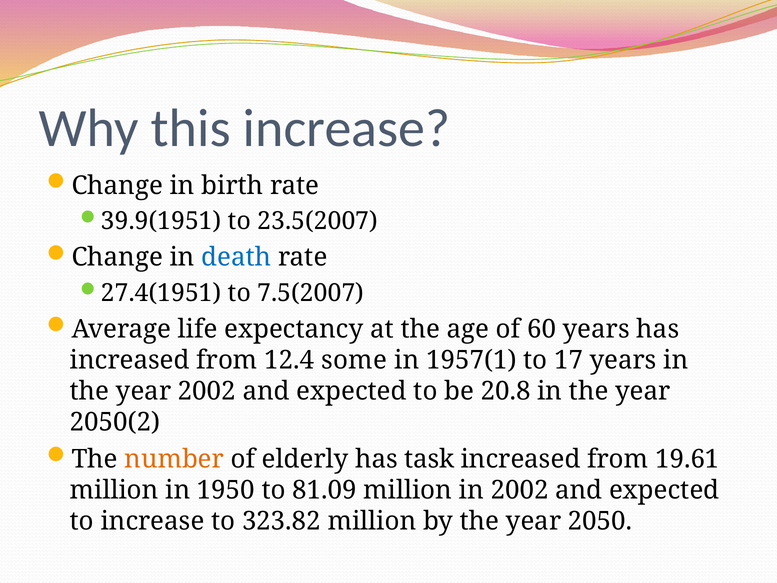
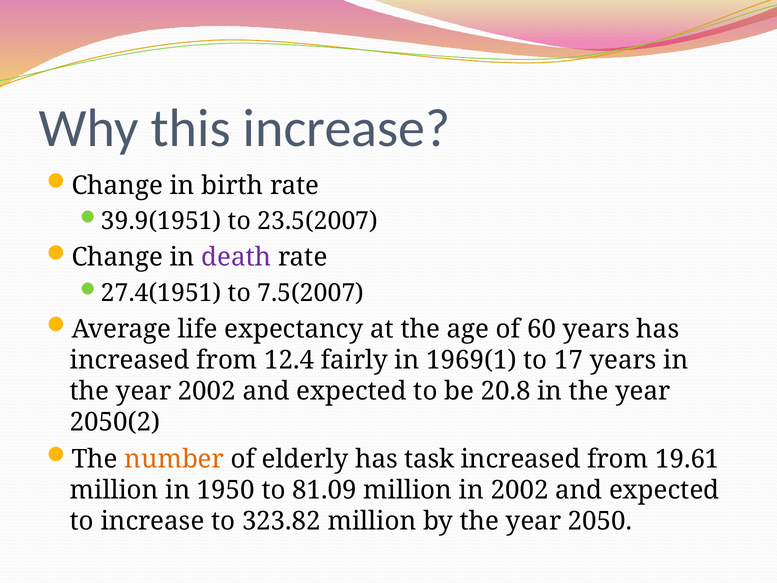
death colour: blue -> purple
some: some -> fairly
1957(1: 1957(1 -> 1969(1
